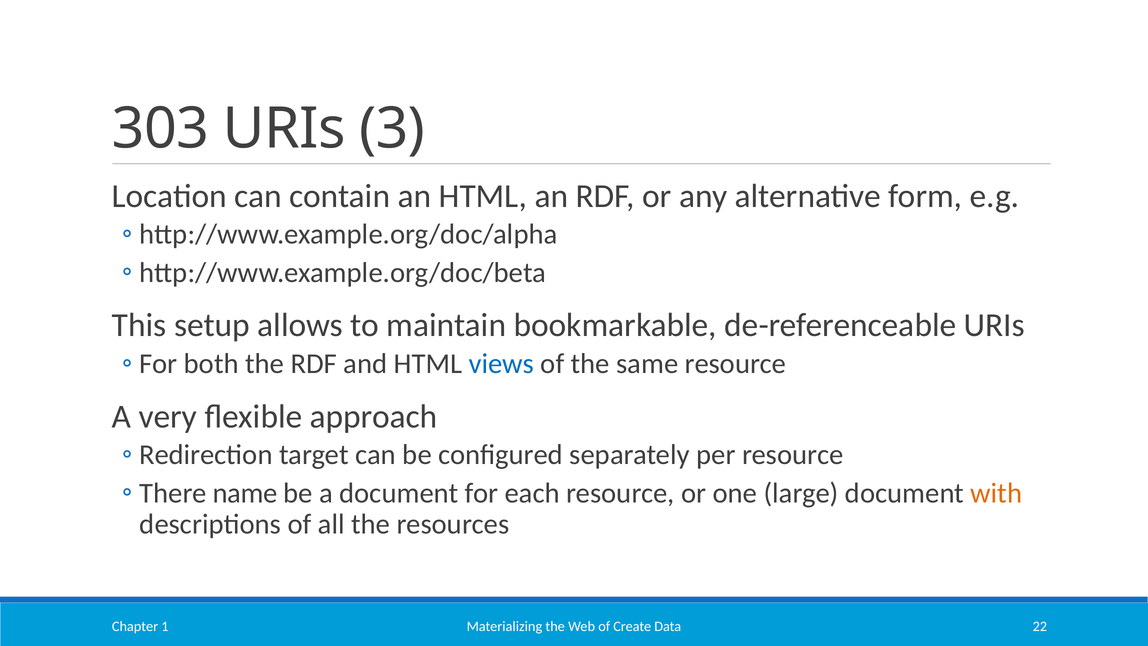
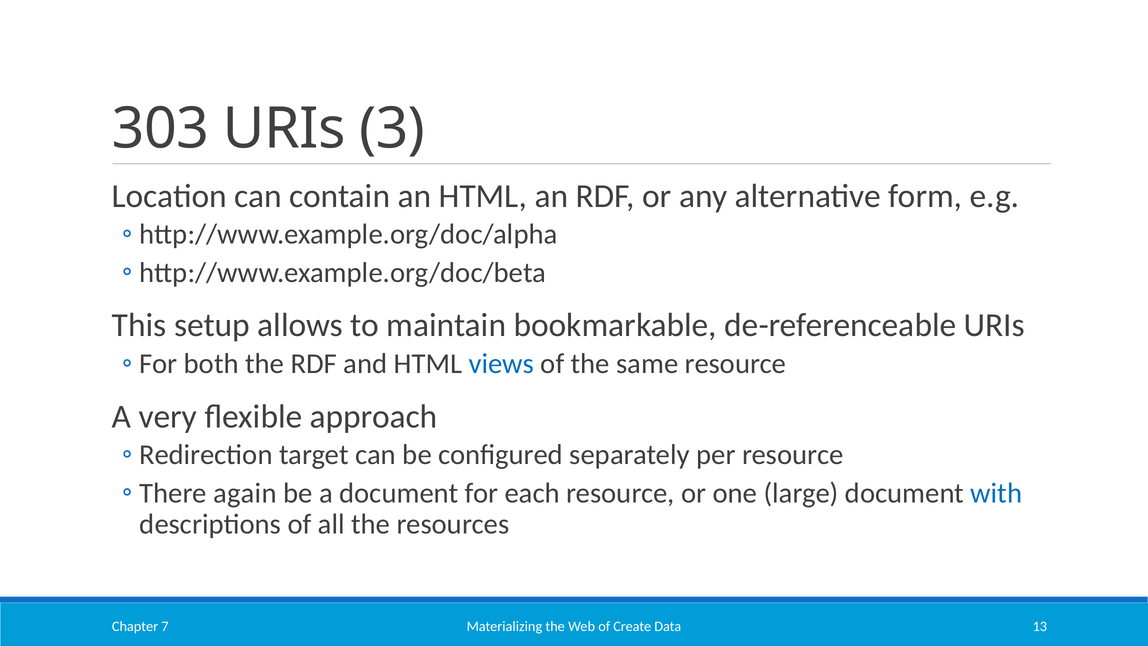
name: name -> again
with colour: orange -> blue
22: 22 -> 13
1: 1 -> 7
